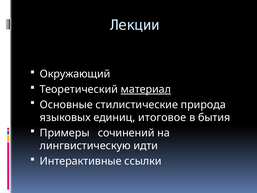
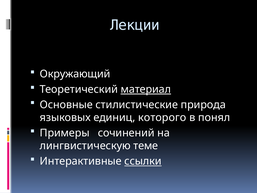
итоговое: итоговое -> которого
бытия: бытия -> понял
идти: идти -> теме
ссылки underline: none -> present
